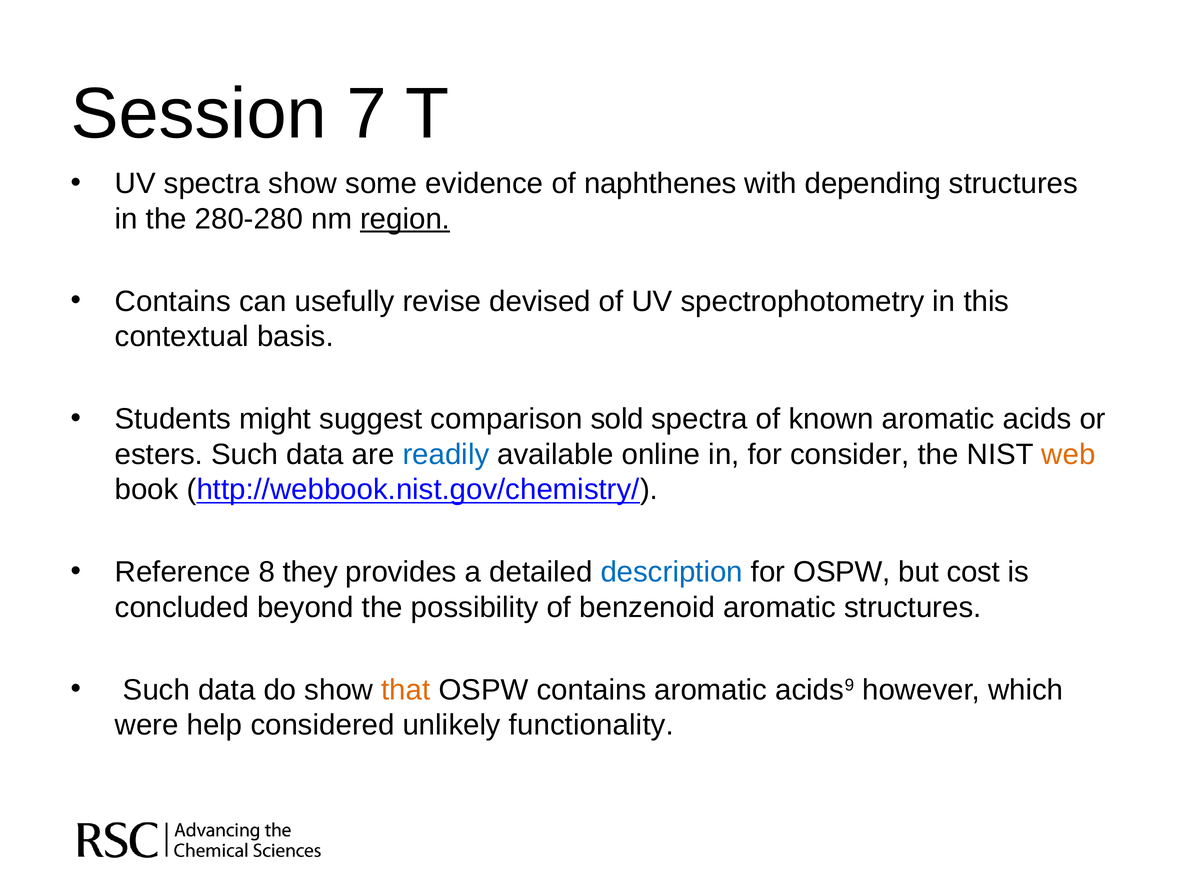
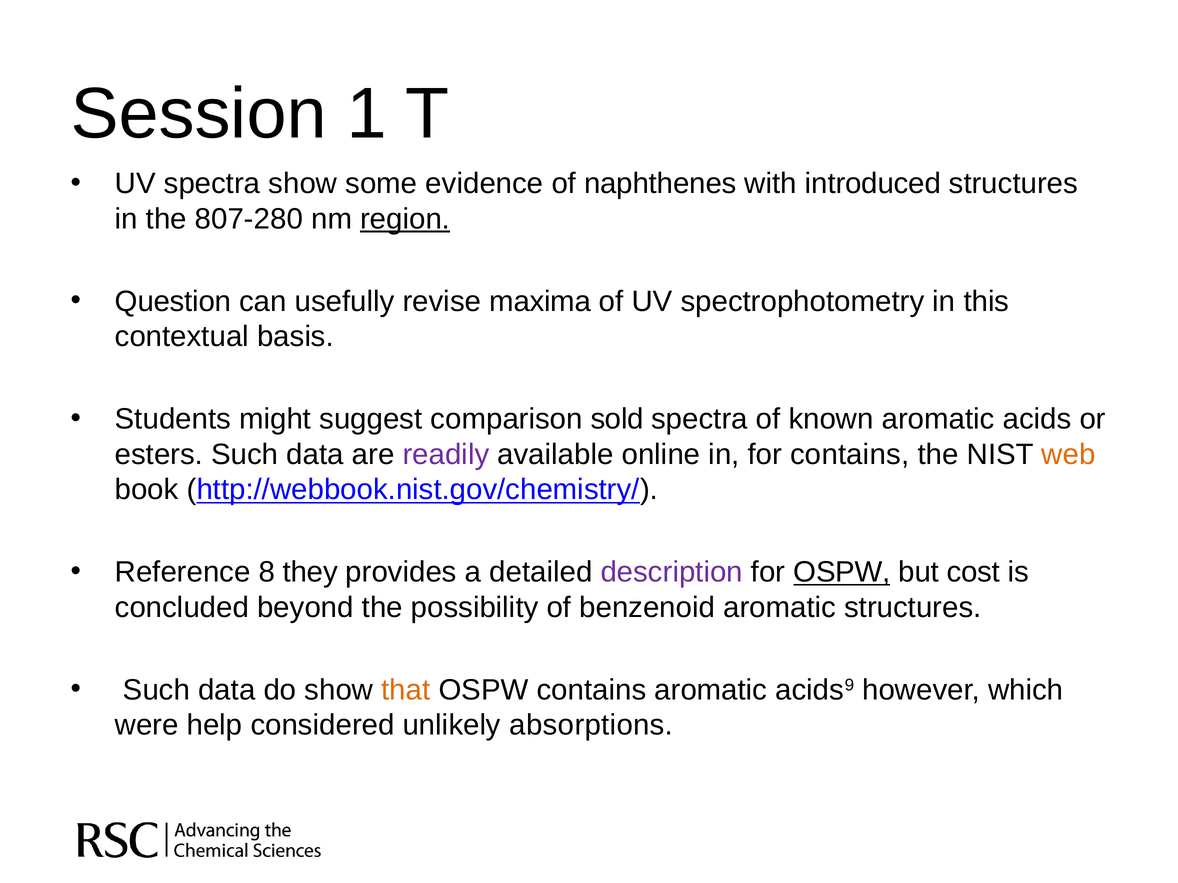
7: 7 -> 1
depending: depending -> introduced
280-280: 280-280 -> 807-280
Contains at (173, 301): Contains -> Question
devised: devised -> maxima
readily colour: blue -> purple
for consider: consider -> contains
description colour: blue -> purple
OSPW at (842, 572) underline: none -> present
functionality: functionality -> absorptions
